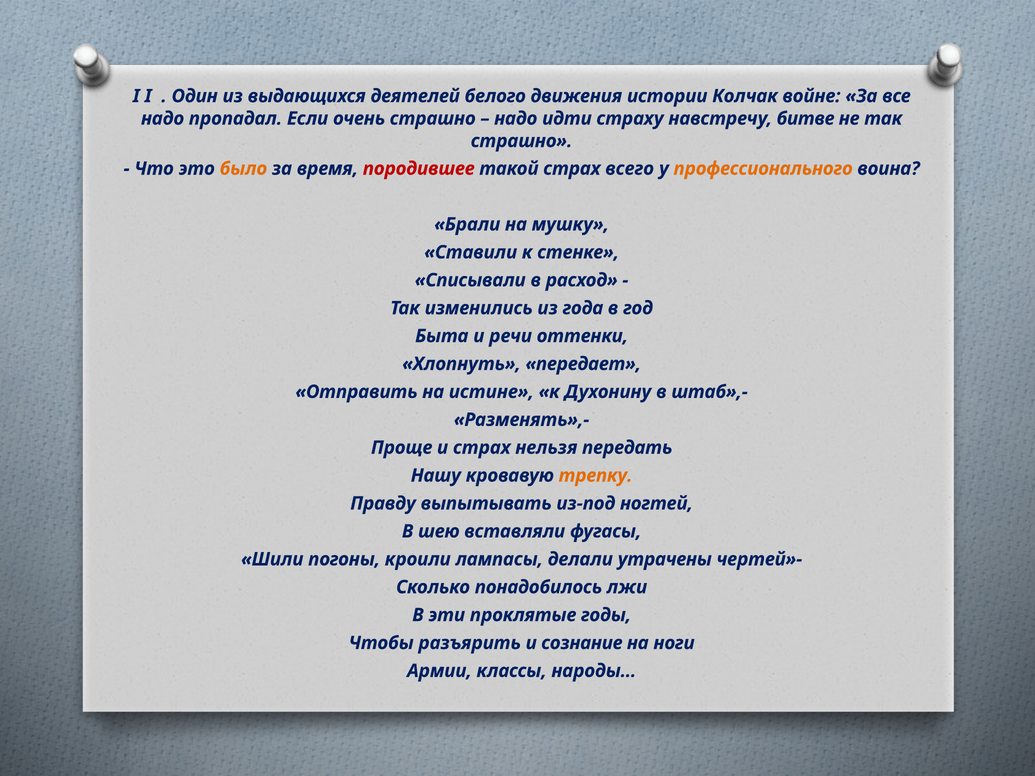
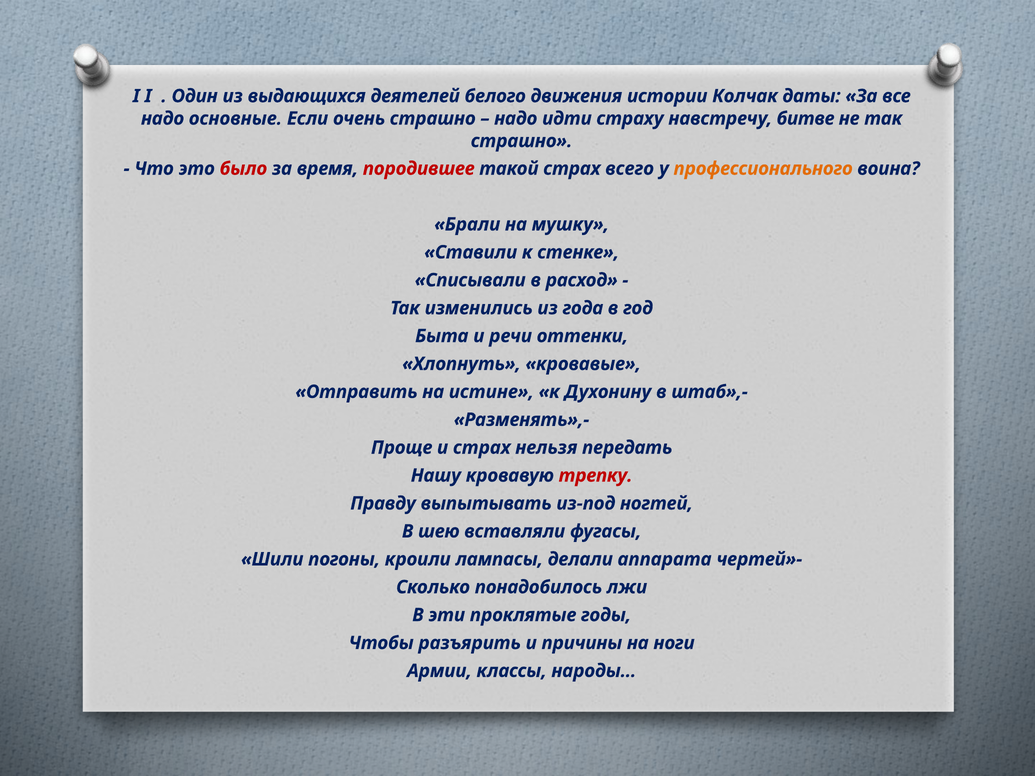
войне: войне -> даты
пропадал: пропадал -> основные
было colour: orange -> red
передает: передает -> кровавые
трепку colour: orange -> red
утрачены: утрачены -> аппарата
сознание: сознание -> причины
